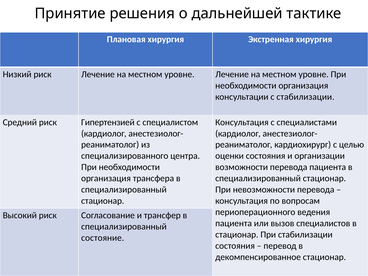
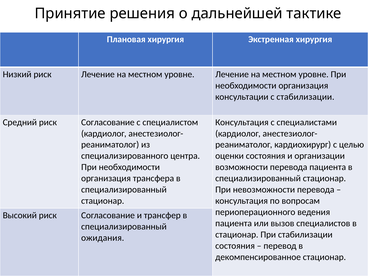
Средний риск Гипертензией: Гипертензией -> Согласование
состояние: состояние -> ожидания
